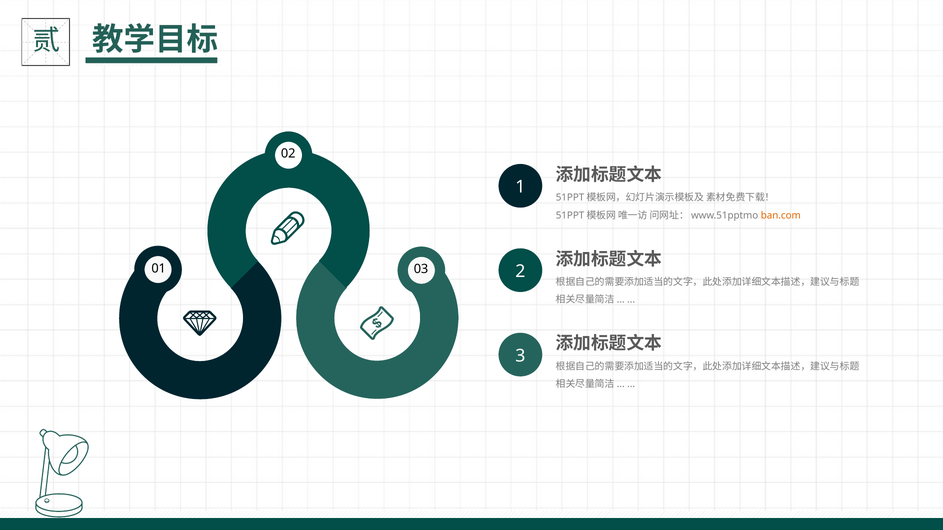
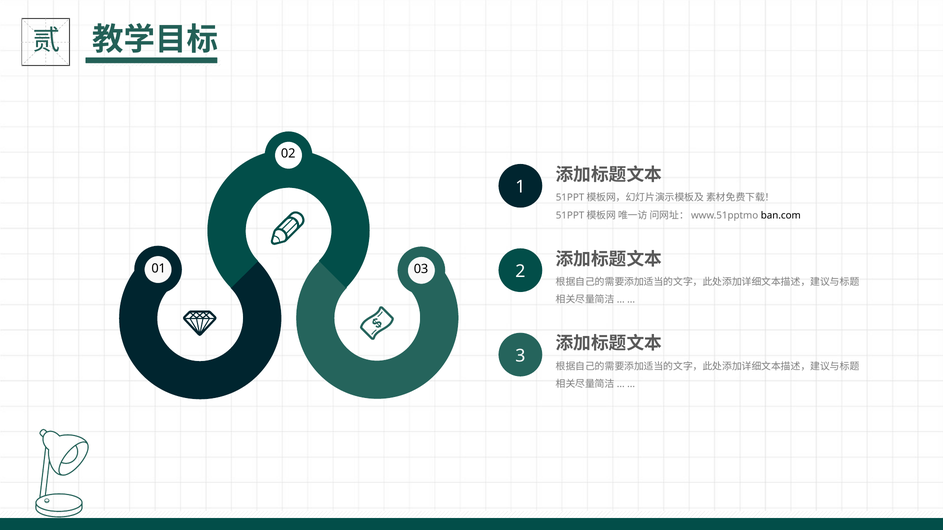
ban.com colour: orange -> black
